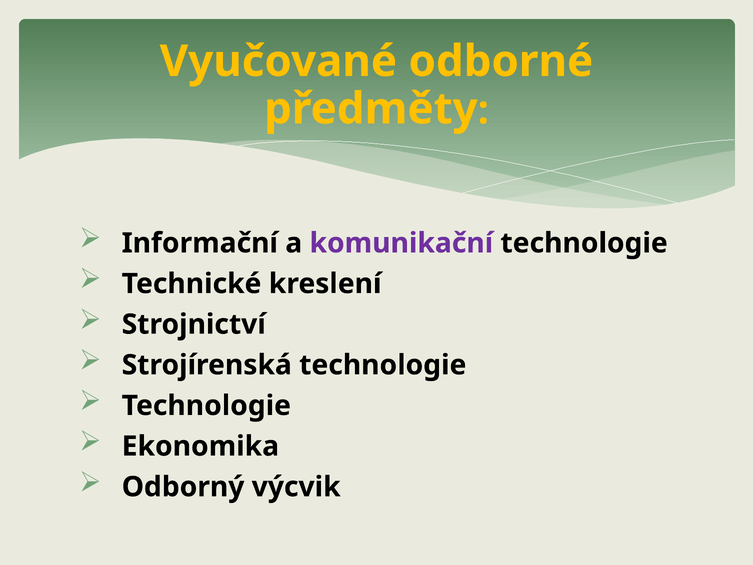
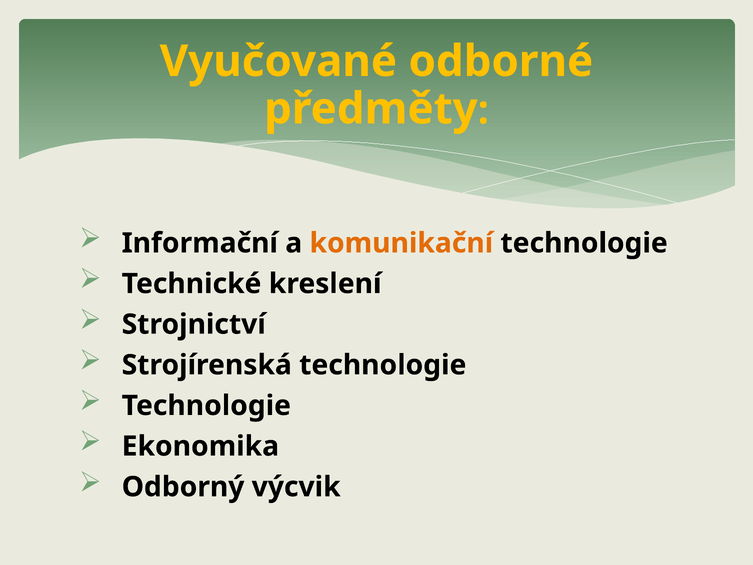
komunikační colour: purple -> orange
